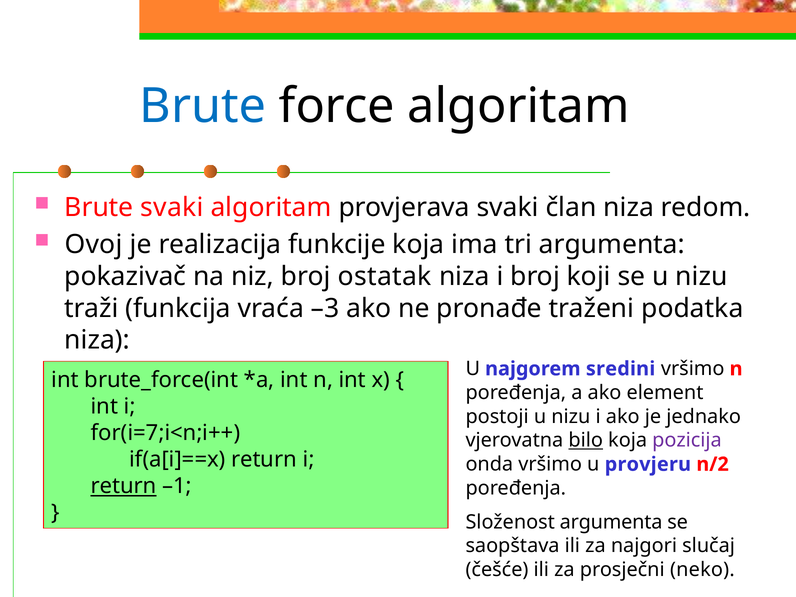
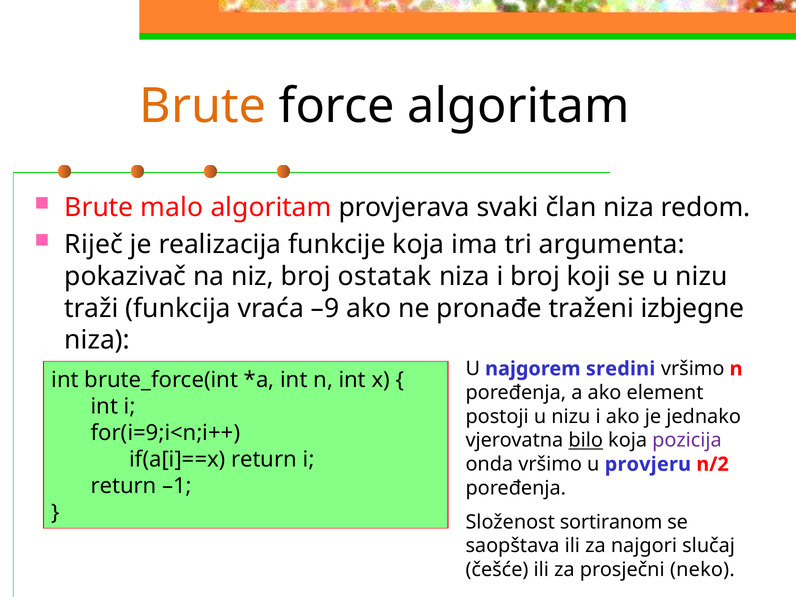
Brute at (203, 106) colour: blue -> orange
Brute svaki: svaki -> malo
Ovoj: Ovoj -> Riječ
–3: –3 -> –9
podatka: podatka -> izbjegne
for(i=7;i<n;i++: for(i=7;i<n;i++ -> for(i=9;i<n;i++
return at (124, 486) underline: present -> none
Složenost argumenta: argumenta -> sortiranom
